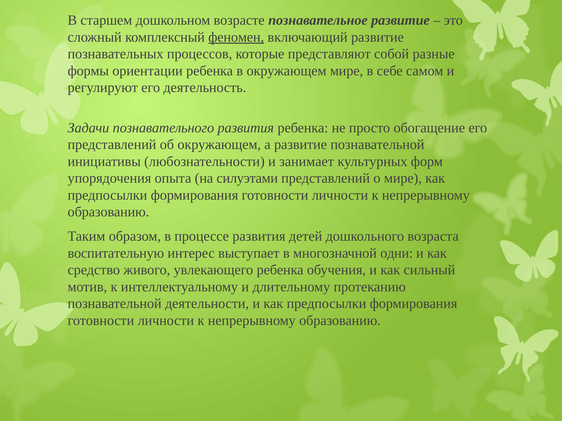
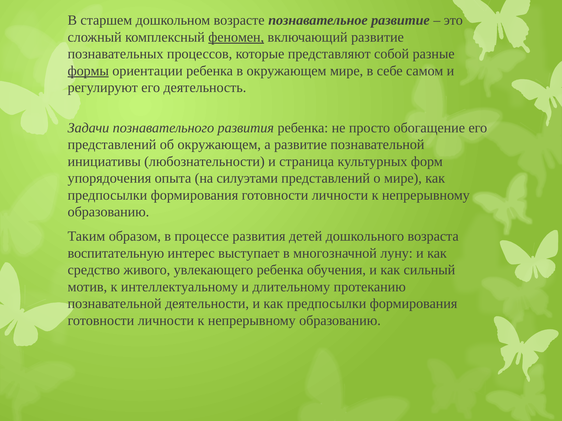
формы underline: none -> present
занимает: занимает -> страница
одни: одни -> луну
